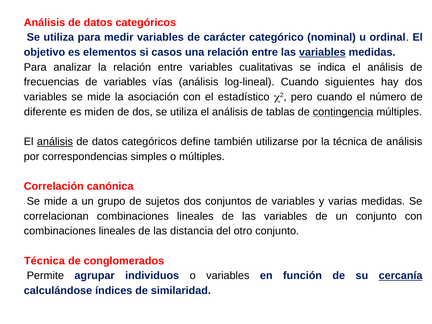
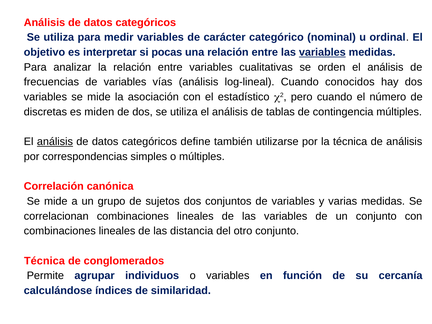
elementos: elementos -> interpretar
casos: casos -> pocas
indica: indica -> orden
siguientes: siguientes -> conocidos
diferente: diferente -> discretas
contingencia underline: present -> none
cercanía underline: present -> none
